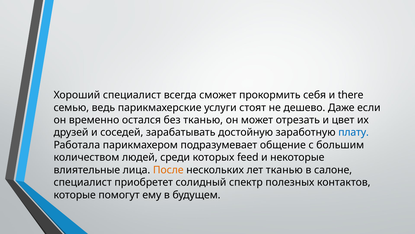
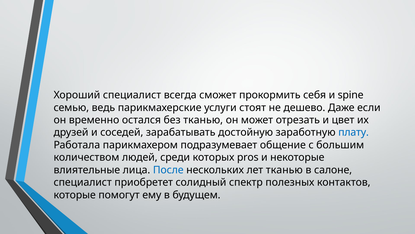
there: there -> spine
feed: feed -> pros
После colour: orange -> blue
